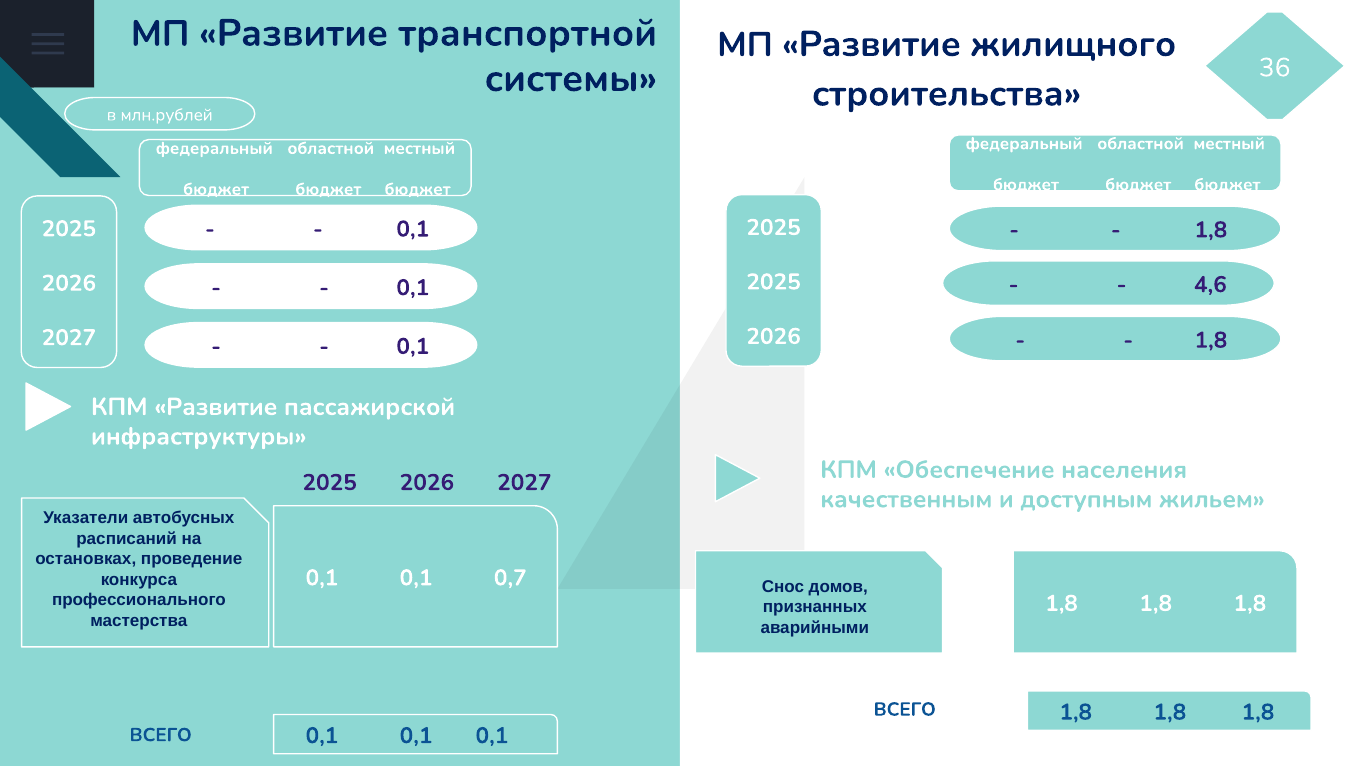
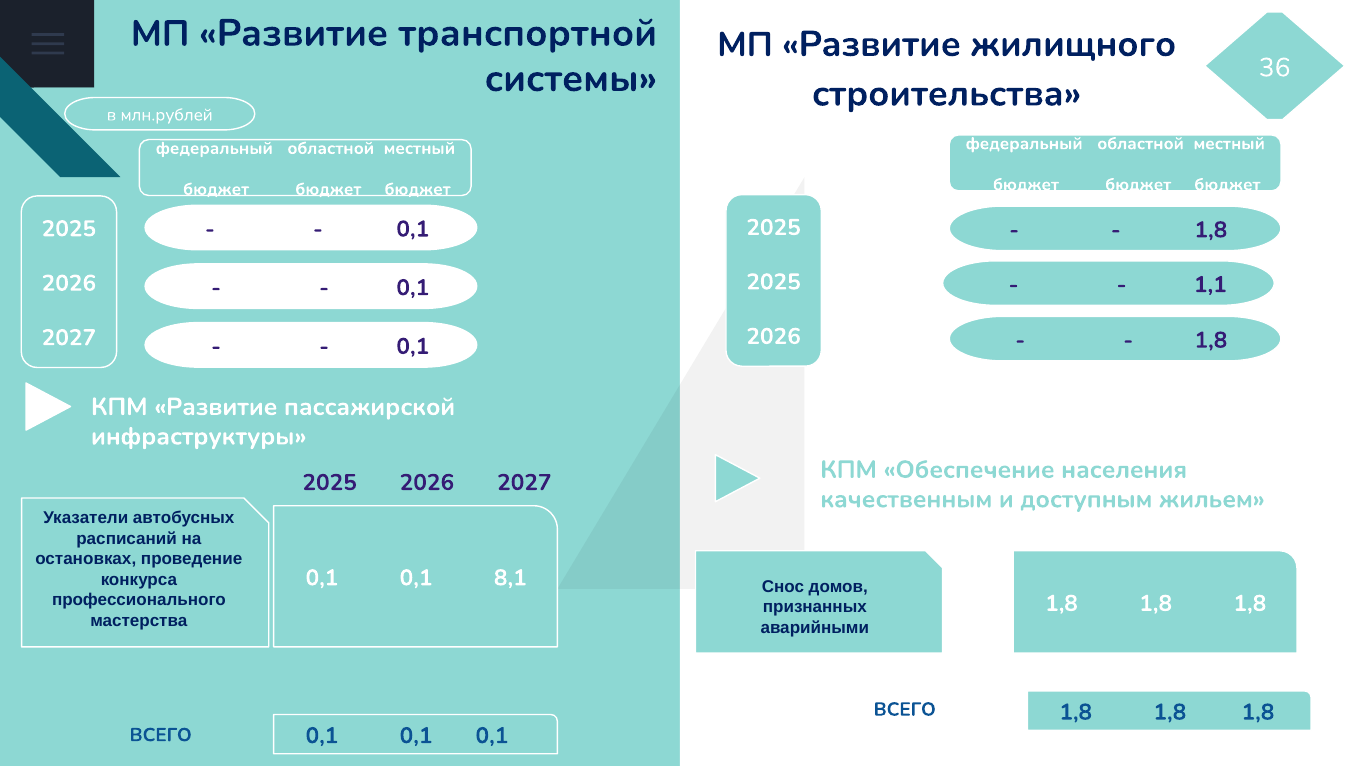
4,6: 4,6 -> 1,1
0,7: 0,7 -> 8,1
